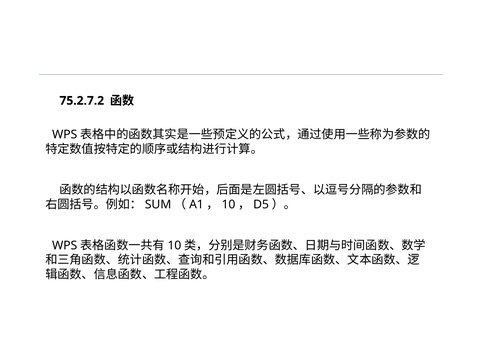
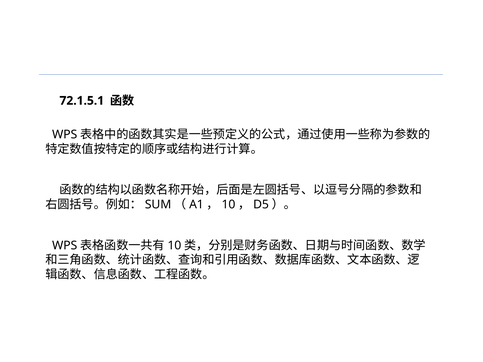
75.2.7.2: 75.2.7.2 -> 72.1.5.1
